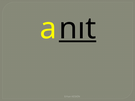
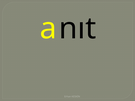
nıt underline: present -> none
